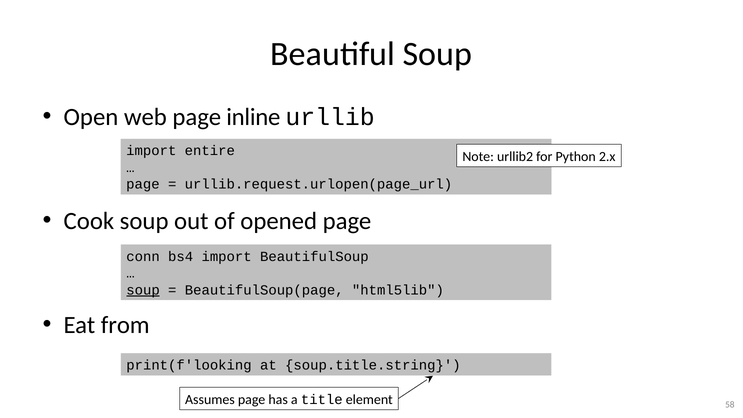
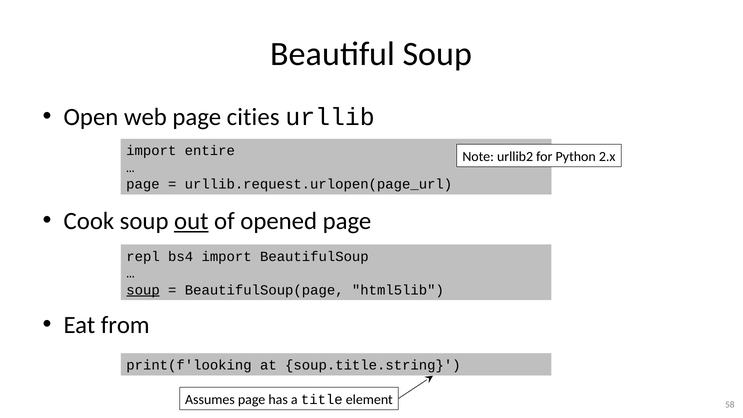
inline: inline -> cities
out underline: none -> present
conn: conn -> repl
